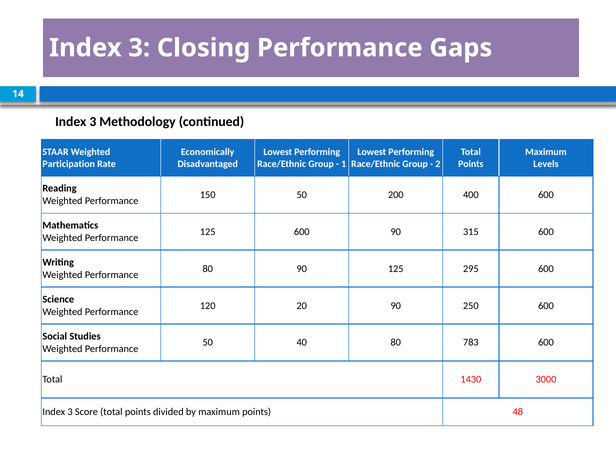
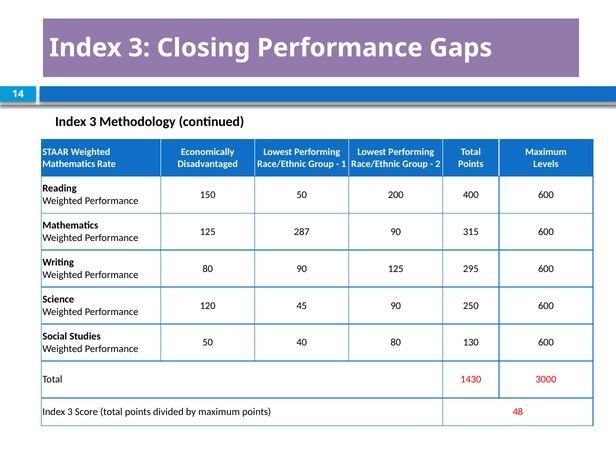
Participation at (69, 164): Participation -> Mathematics
125 600: 600 -> 287
20: 20 -> 45
783: 783 -> 130
